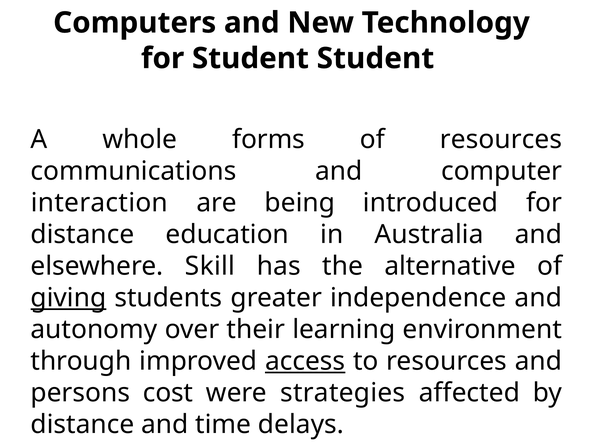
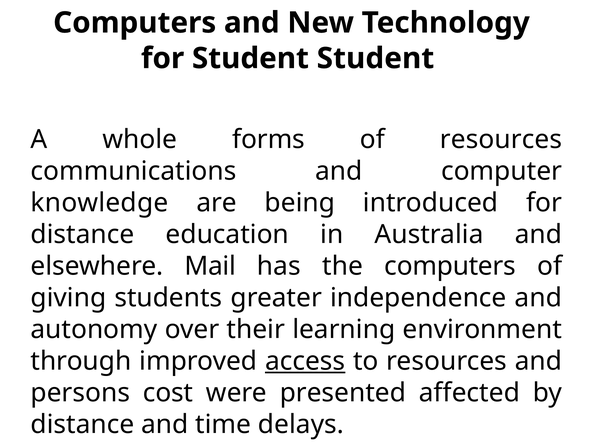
interaction: interaction -> knowledge
Skill: Skill -> Mail
the alternative: alternative -> computers
giving underline: present -> none
strategies: strategies -> presented
